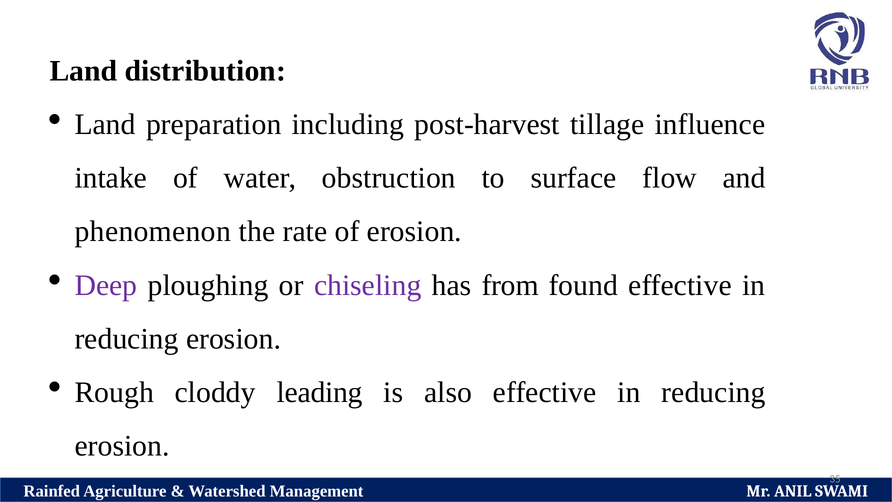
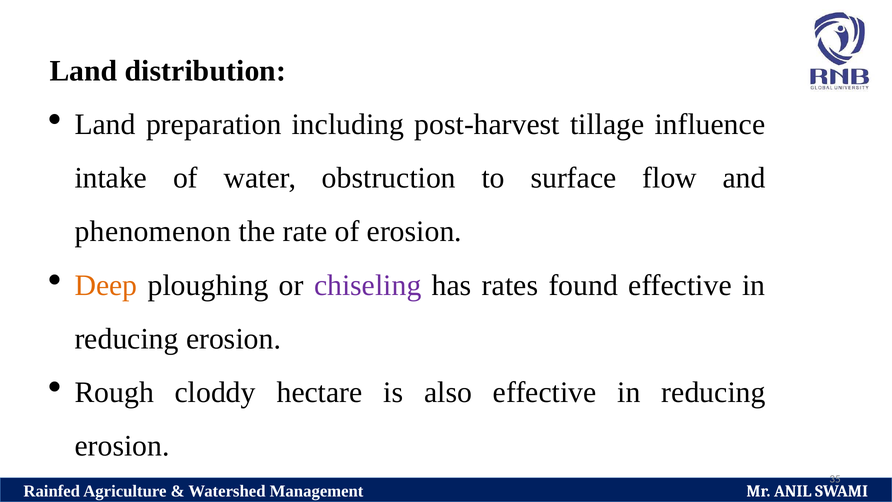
Deep colour: purple -> orange
from: from -> rates
leading: leading -> hectare
